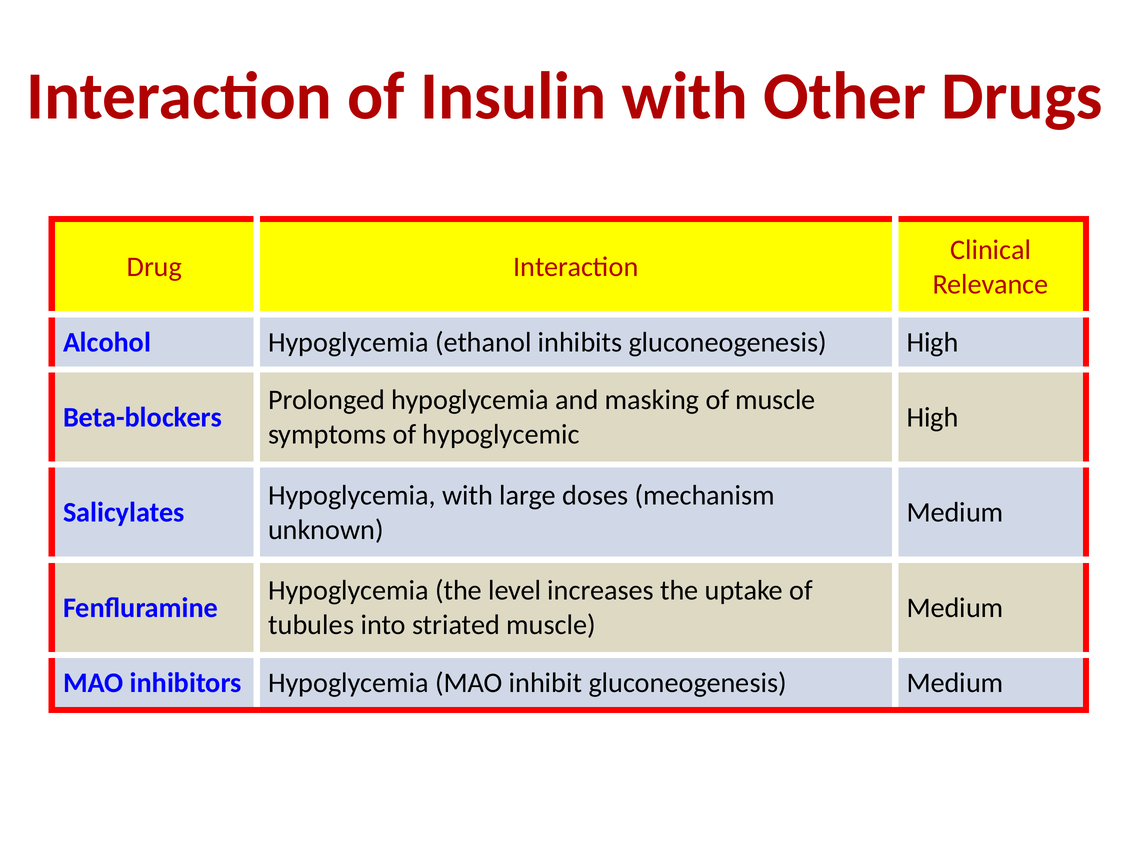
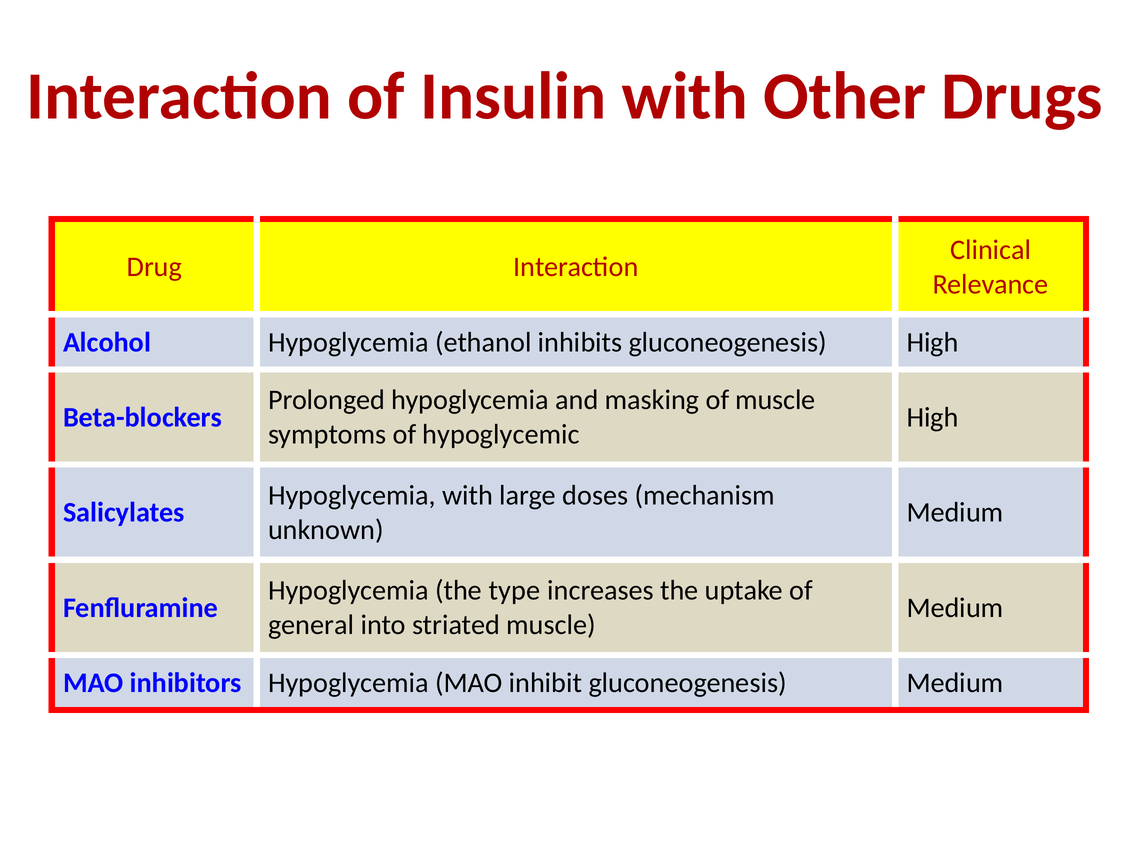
level: level -> type
tubules: tubules -> general
